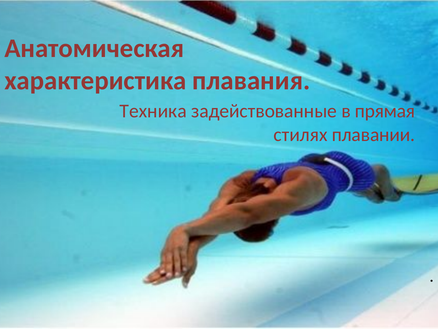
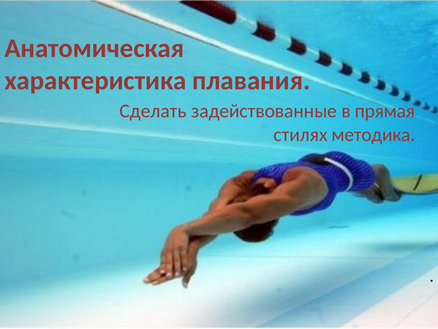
Техника: Техника -> Сделать
плавании: плавании -> методика
